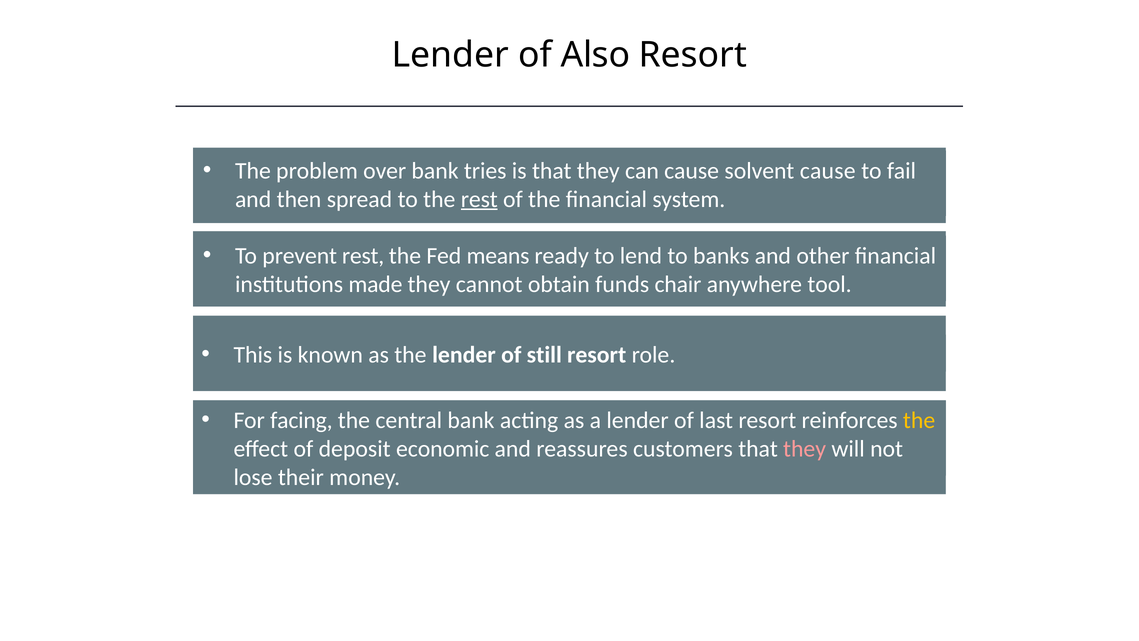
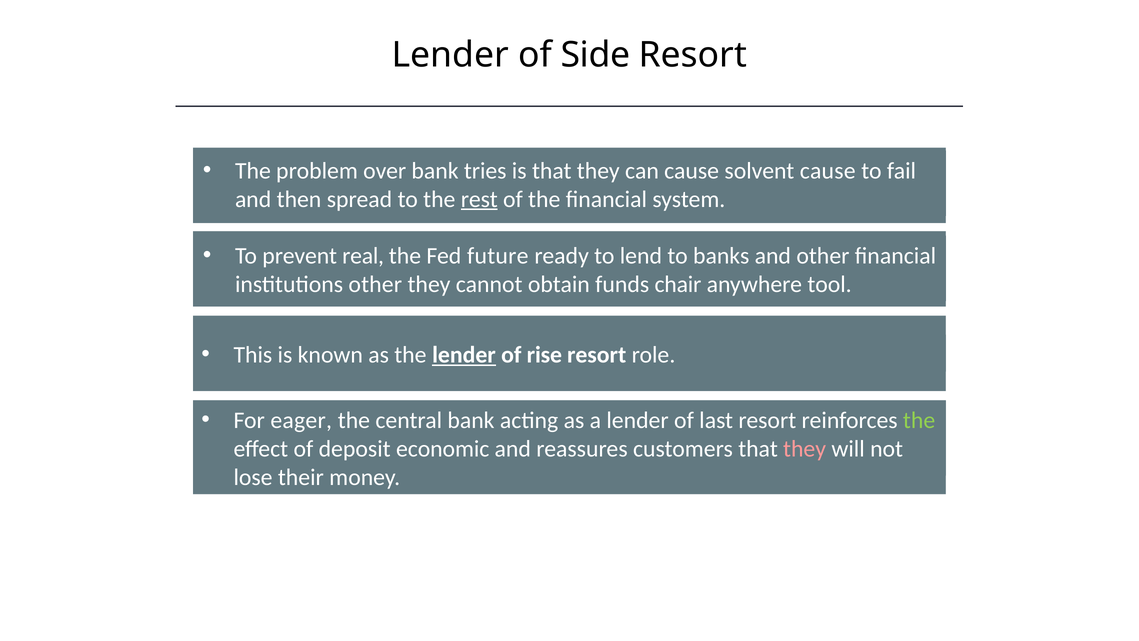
Also: Also -> Side
prevent rest: rest -> real
means: means -> future
institutions made: made -> other
lender at (464, 355) underline: none -> present
still: still -> rise
facing: facing -> eager
the at (919, 420) colour: yellow -> light green
